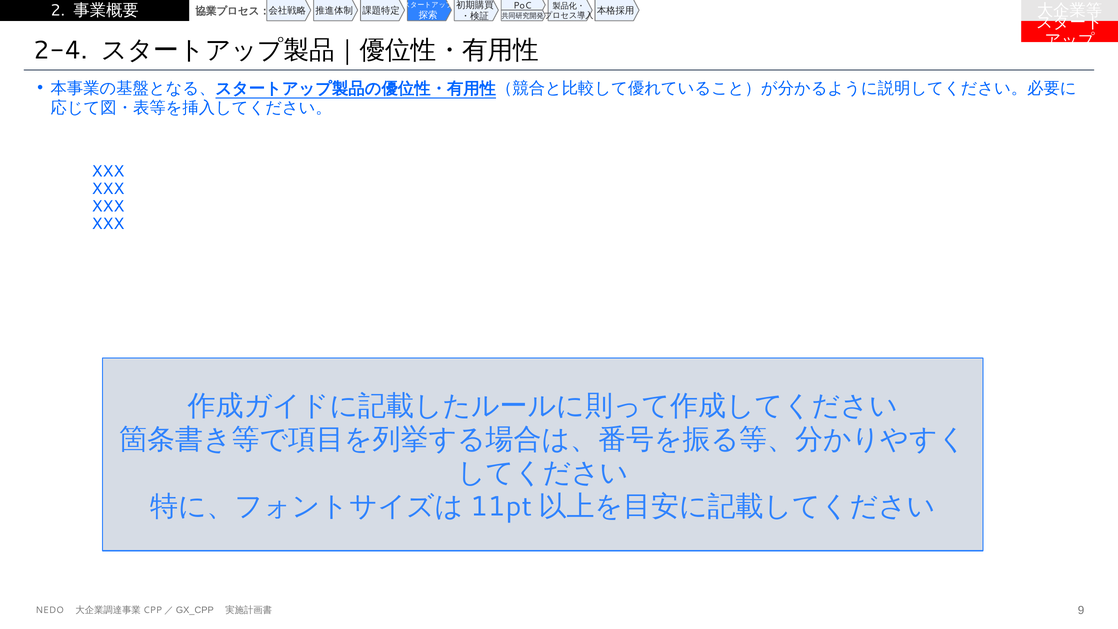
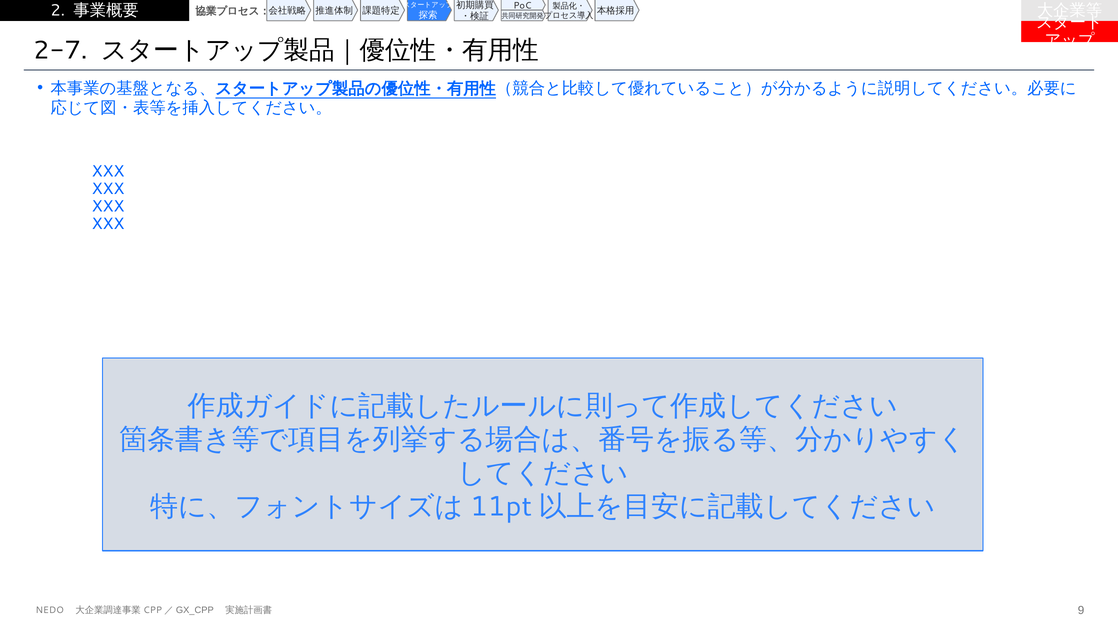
2-4: 2-4 -> 2-7
